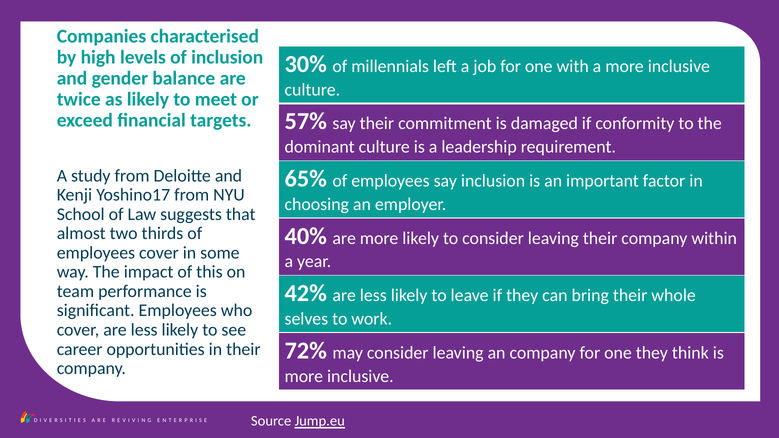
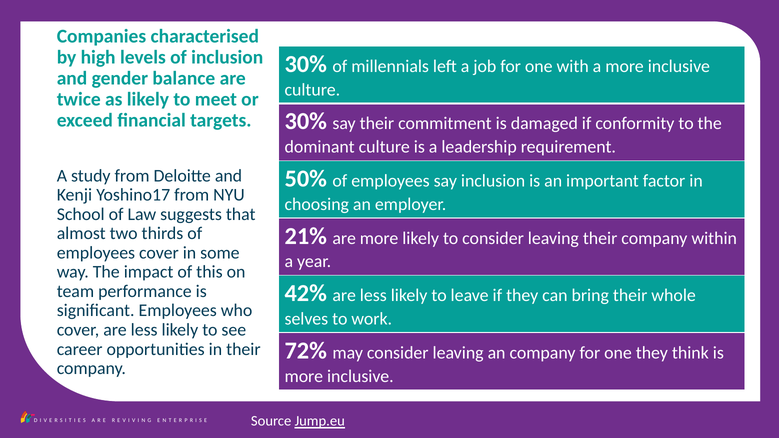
57% at (306, 121): 57% -> 30%
65%: 65% -> 50%
40%: 40% -> 21%
